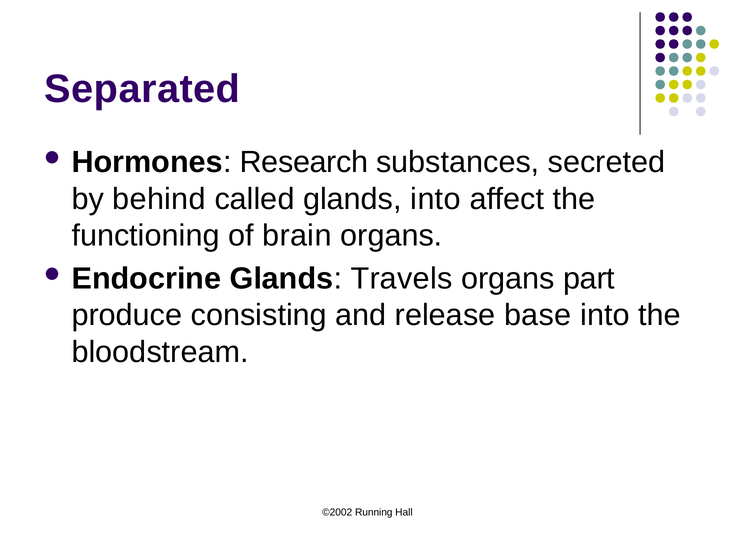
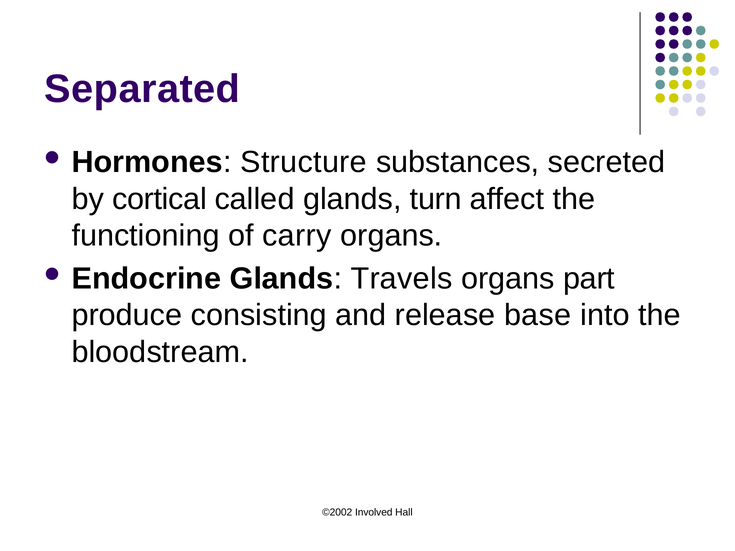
Research: Research -> Structure
behind: behind -> cortical
glands into: into -> turn
brain: brain -> carry
Running: Running -> Involved
